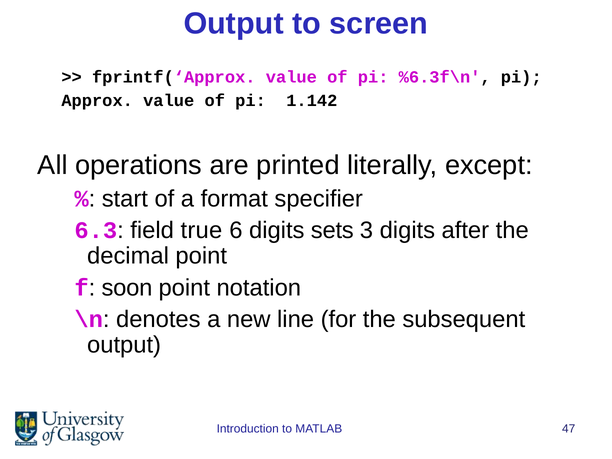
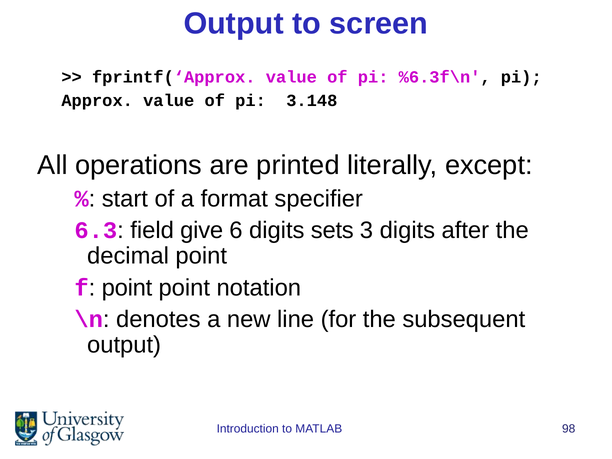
1.142: 1.142 -> 3.148
true: true -> give
soon at (127, 288): soon -> point
47: 47 -> 98
